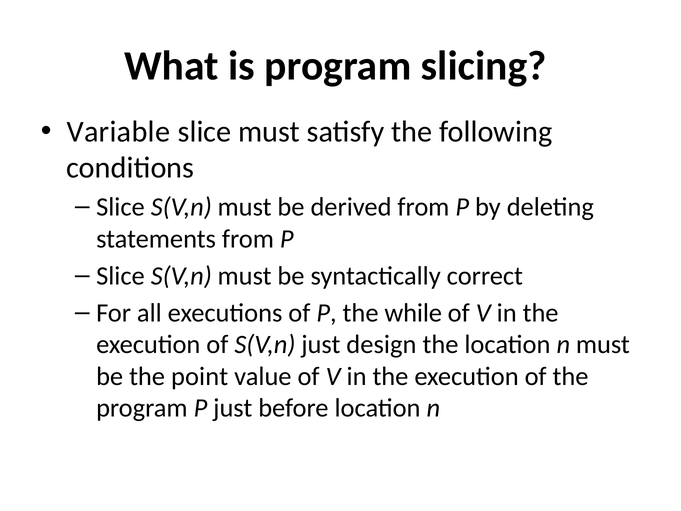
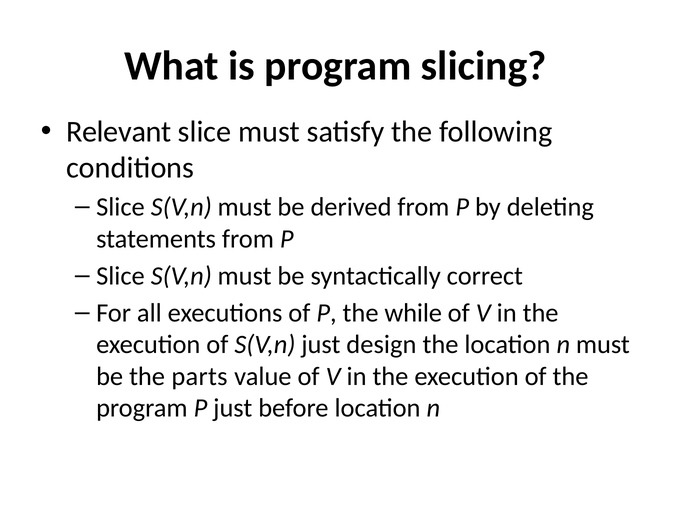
Variable: Variable -> Relevant
point: point -> parts
